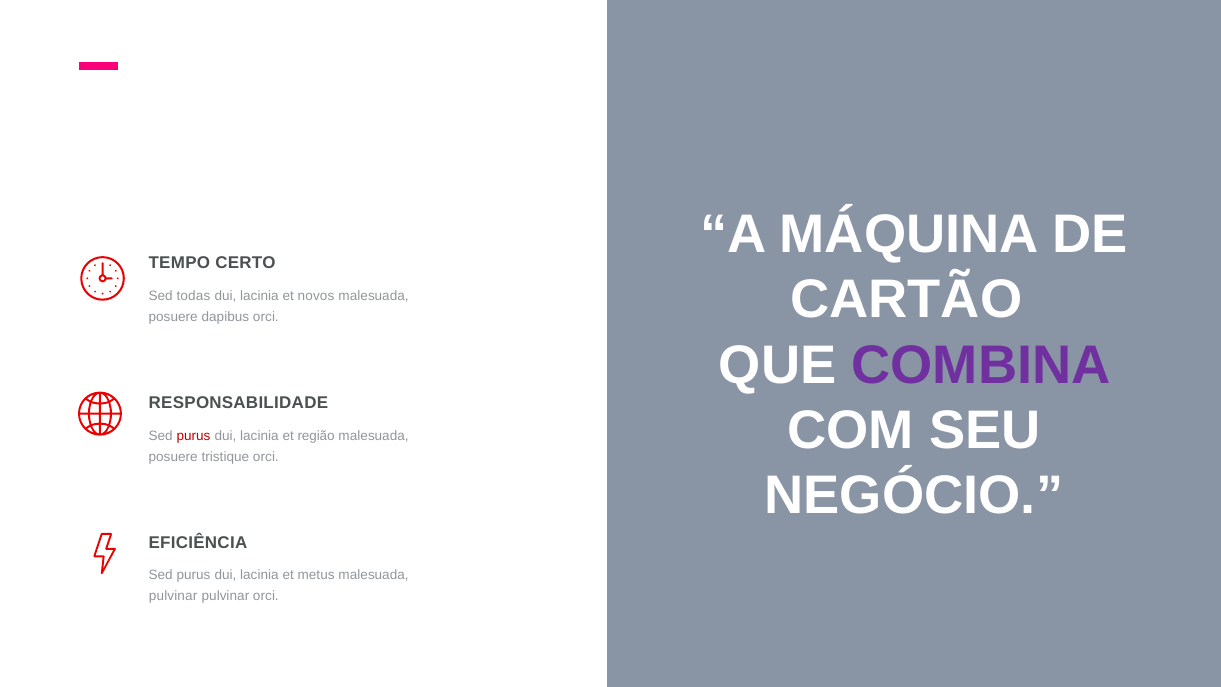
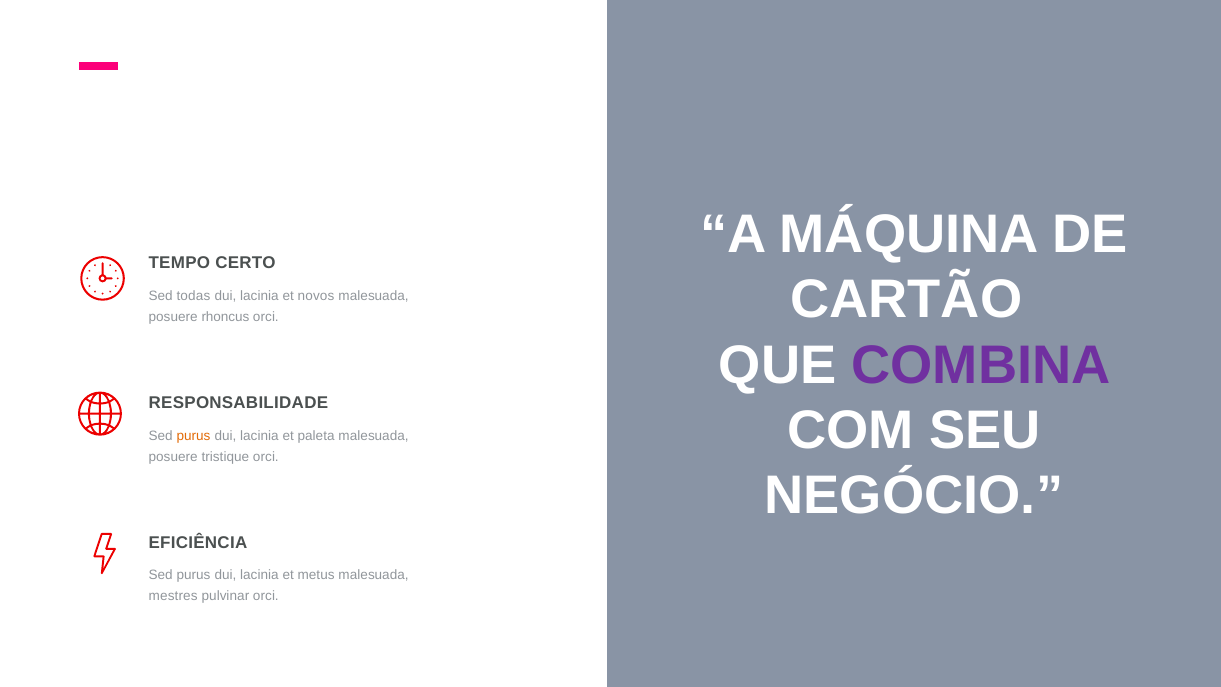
dapibus: dapibus -> rhoncus
purus at (194, 435) colour: red -> orange
região: região -> paleta
pulvinar at (173, 596): pulvinar -> mestres
